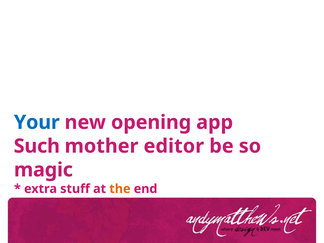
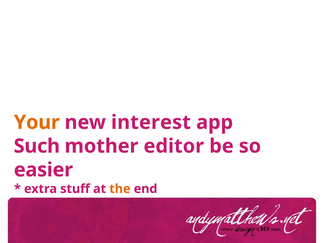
Your colour: blue -> orange
opening: opening -> interest
magic: magic -> easier
